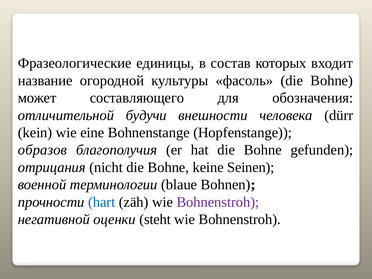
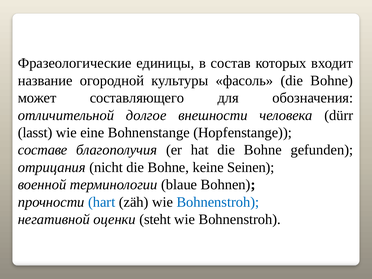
будучи: будучи -> долгое
kein: kein -> lasst
образов: образов -> составе
Bohnenstroh at (218, 202) colour: purple -> blue
